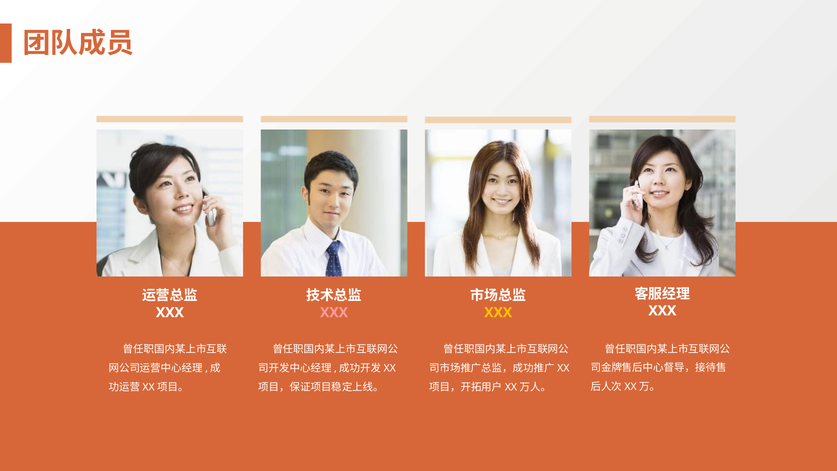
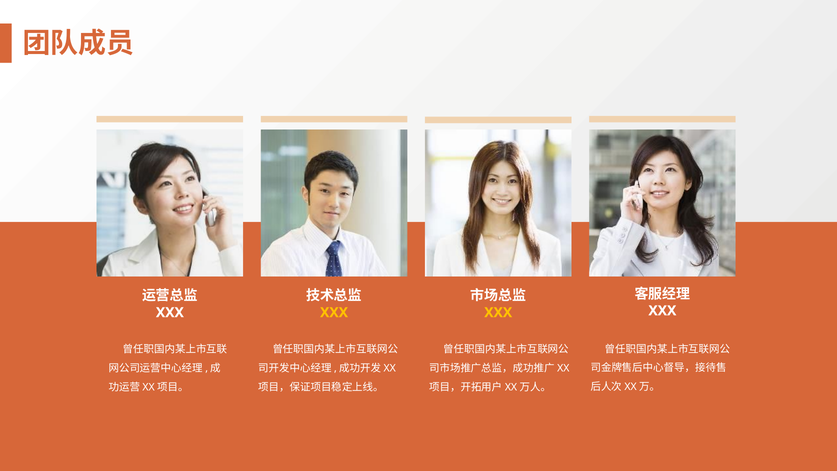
XXX at (334, 312) colour: pink -> yellow
